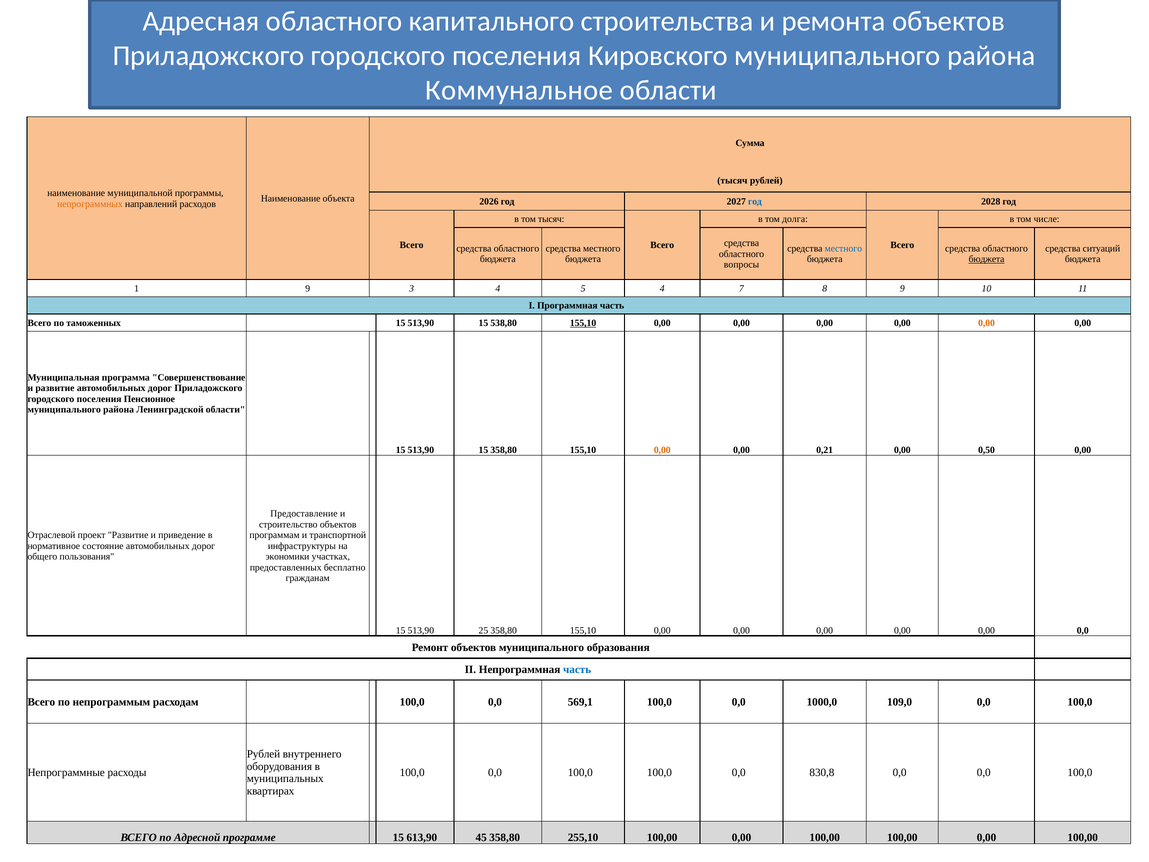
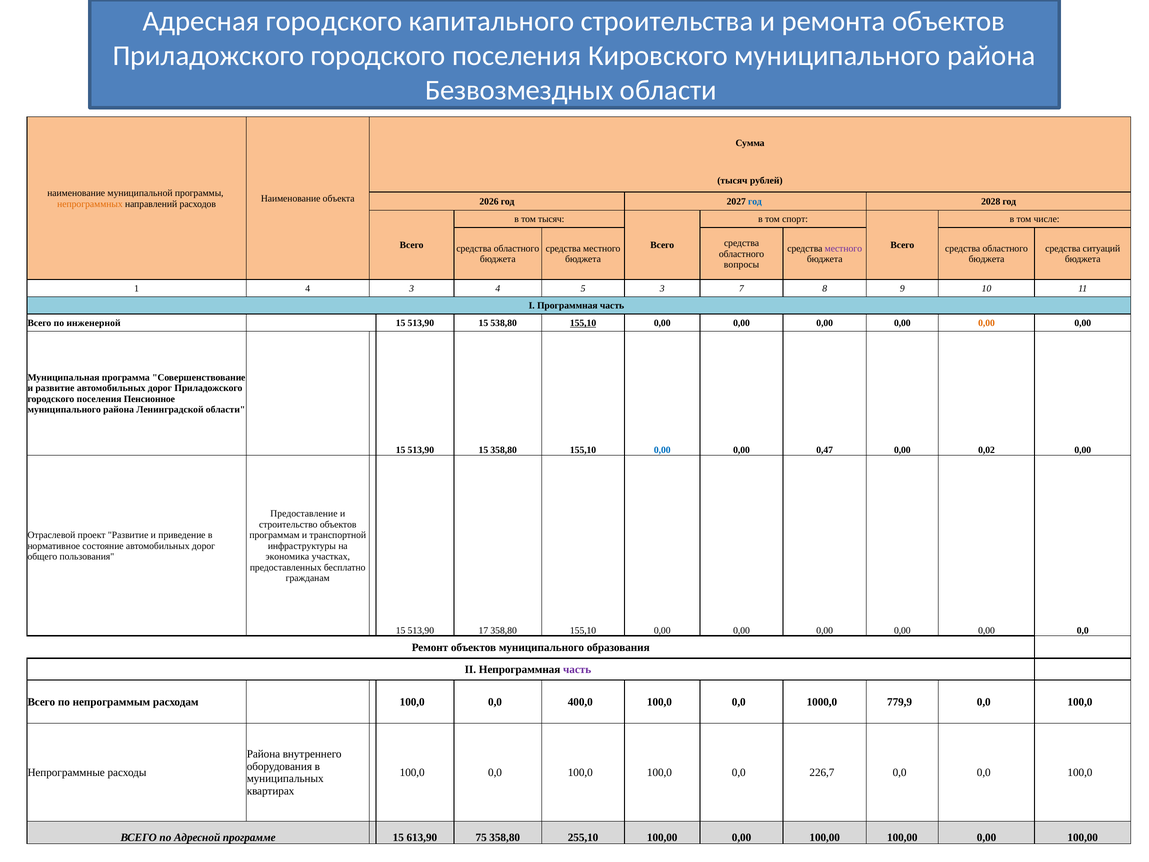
Адресная областного: областного -> городского
Коммунальное: Коммунальное -> Безвозмездных
долга: долга -> спорт
местного at (843, 248) colour: blue -> purple
бюджета at (987, 259) underline: present -> none
1 9: 9 -> 4
5 4: 4 -> 3
таможенных: таможенных -> инженерной
0,00 at (662, 450) colour: orange -> blue
0,21: 0,21 -> 0,47
0,50: 0,50 -> 0,02
экономики: экономики -> экономика
25: 25 -> 17
часть at (577, 669) colour: blue -> purple
569,1: 569,1 -> 400,0
109,0: 109,0 -> 779,9
Рублей at (263, 754): Рублей -> Района
830,8: 830,8 -> 226,7
45: 45 -> 75
